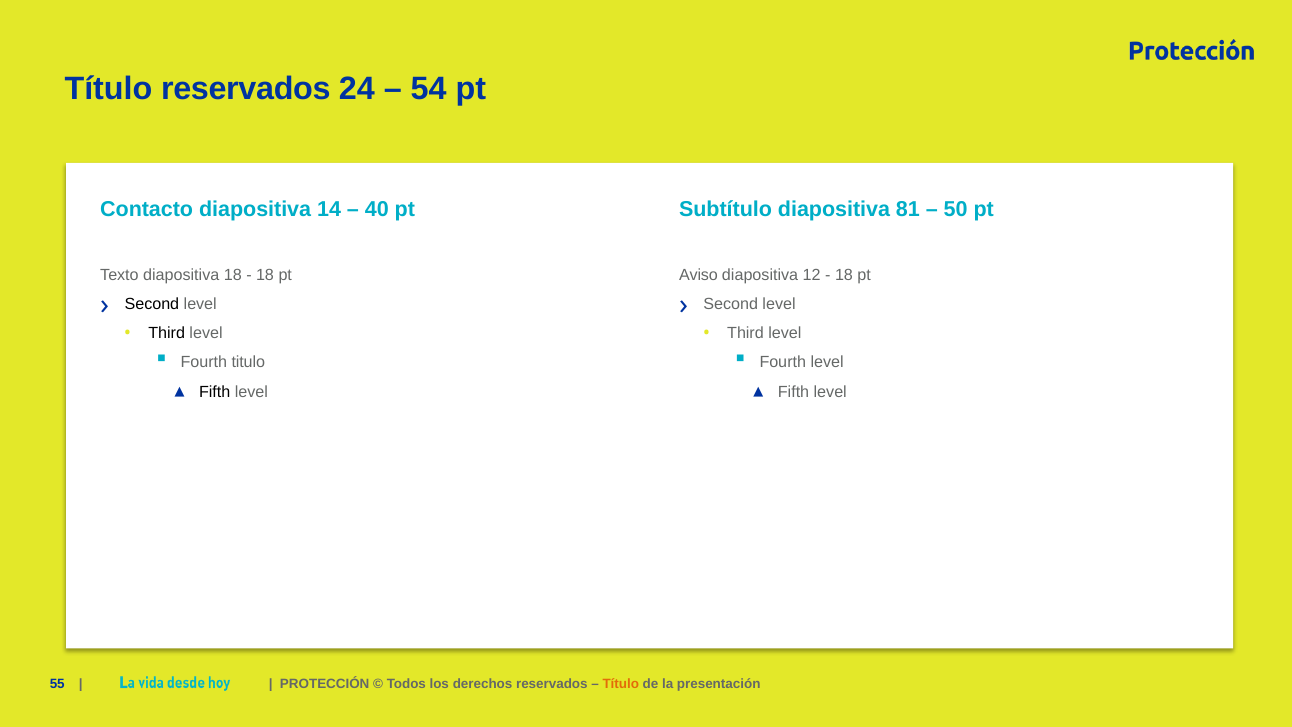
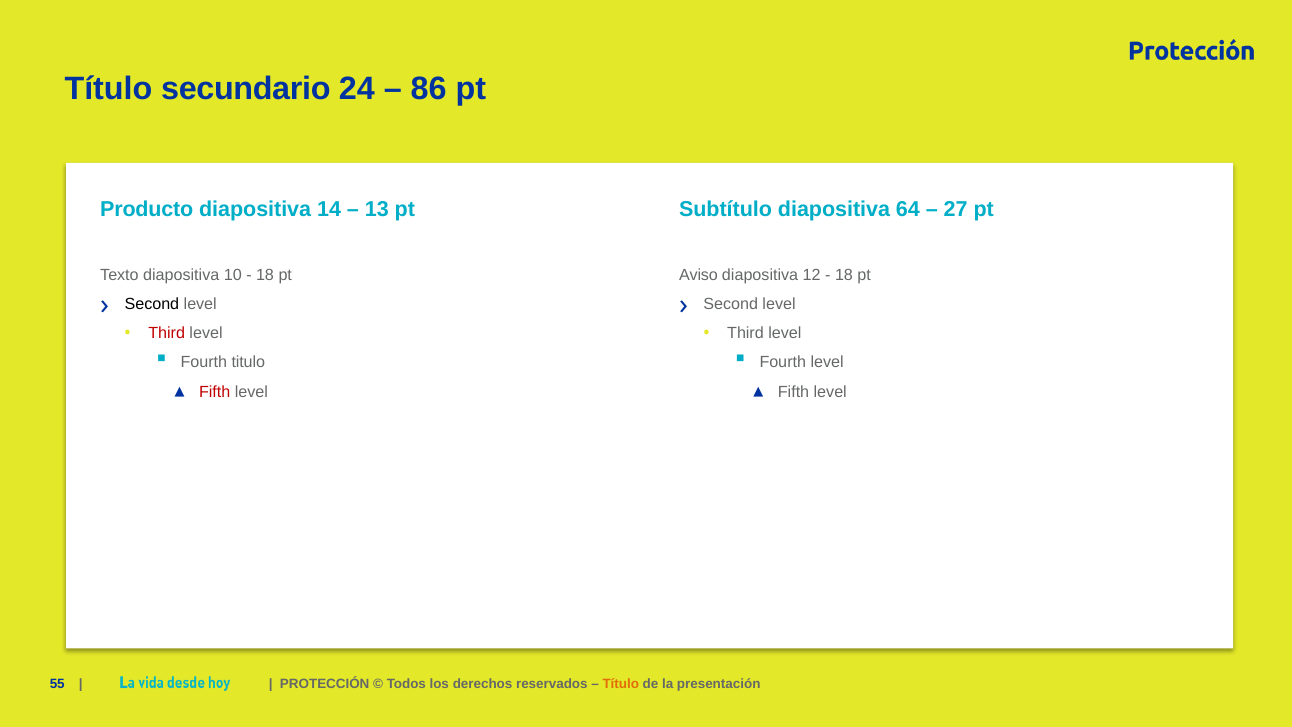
Título reservados: reservados -> secundario
54: 54 -> 86
Contacto: Contacto -> Producto
40: 40 -> 13
81: 81 -> 64
50: 50 -> 27
diapositiva 18: 18 -> 10
Third at (167, 333) colour: black -> red
Fifth at (215, 392) colour: black -> red
